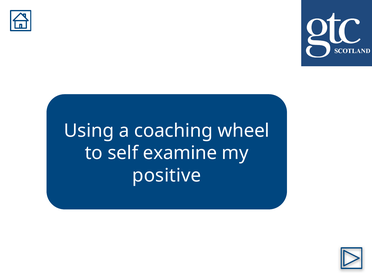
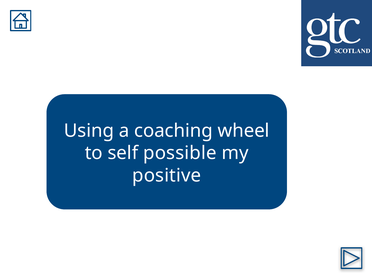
examine: examine -> possible
